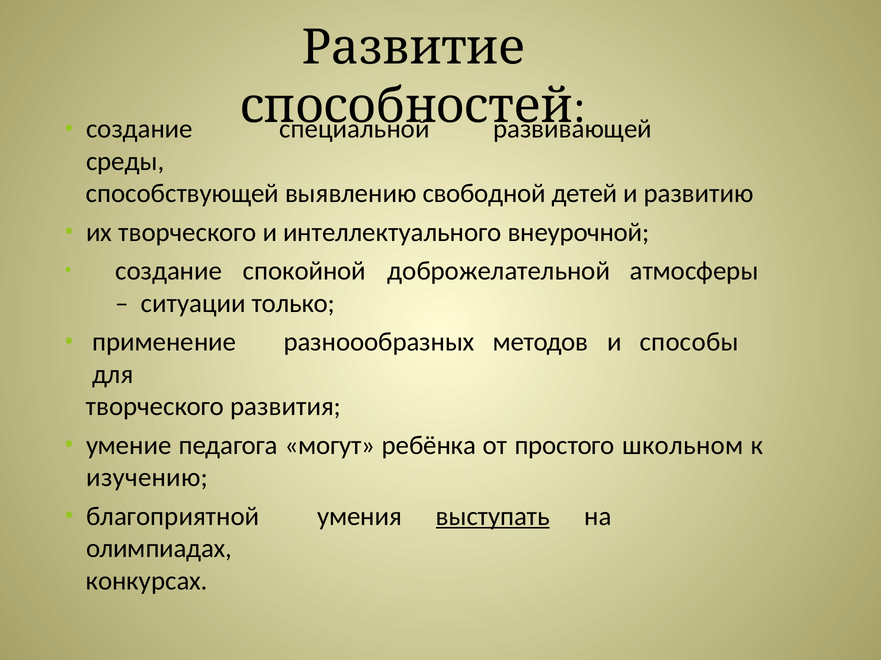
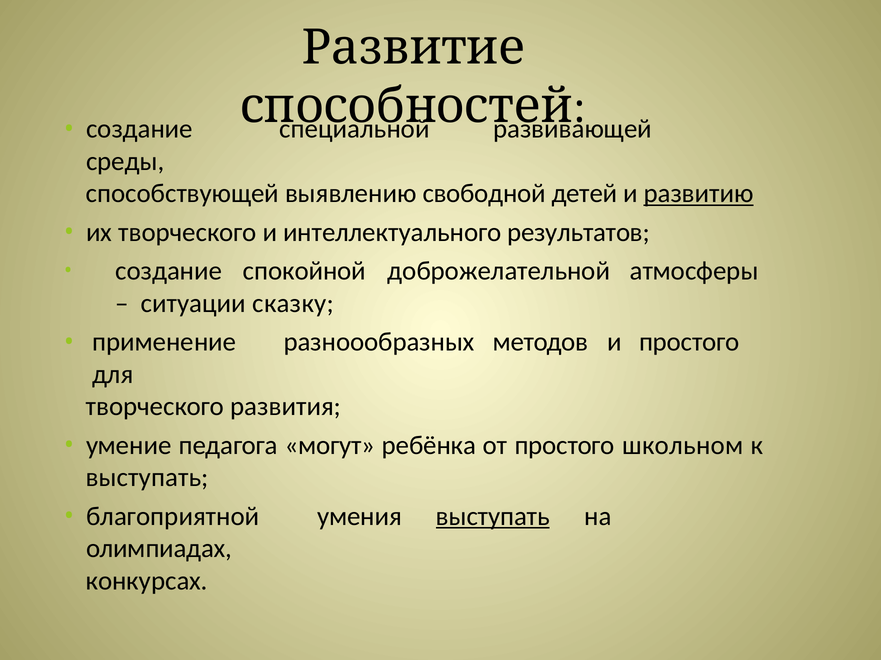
развитию underline: none -> present
внеурочной: внеурочной -> результатов
только: только -> сказку
и способы: способы -> простого
изучению at (147, 478): изучению -> выступать
